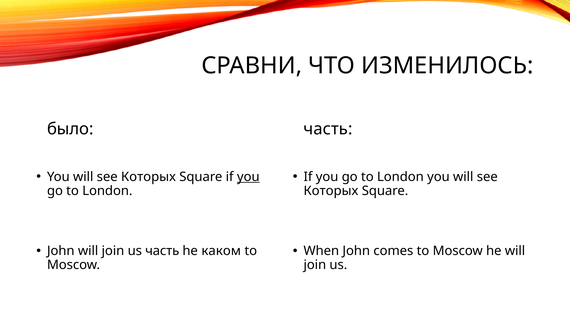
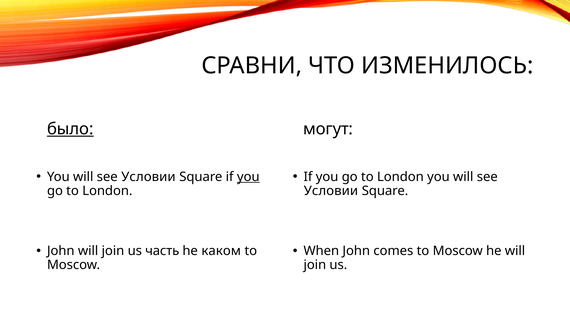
было underline: none -> present
часть at (328, 129): часть -> могут
Которых at (148, 177): Которых -> Условии
Которых at (331, 191): Которых -> Условии
